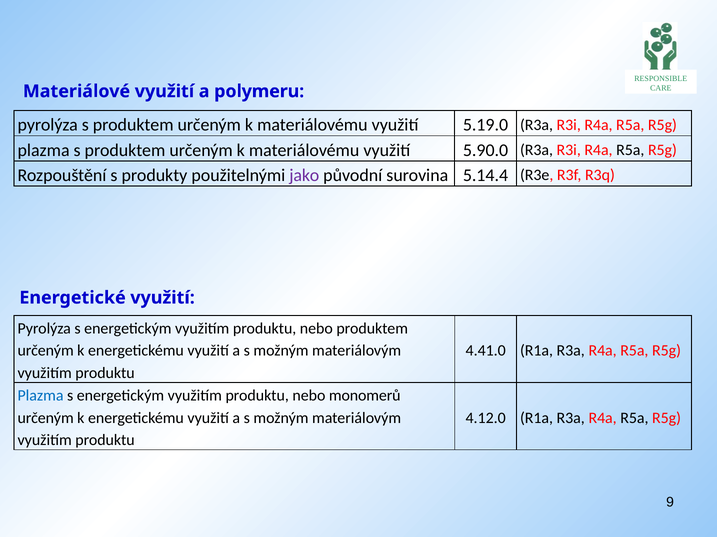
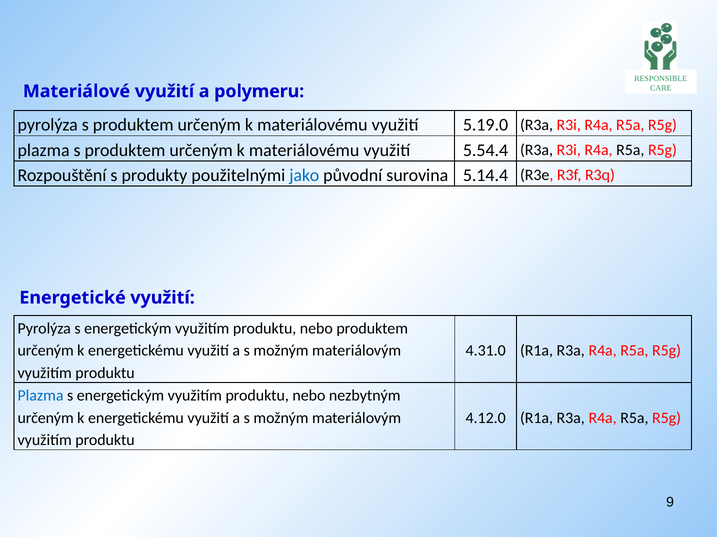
5.90.0: 5.90.0 -> 5.54.4
jako colour: purple -> blue
4.41.0: 4.41.0 -> 4.31.0
monomerů: monomerů -> nezbytným
